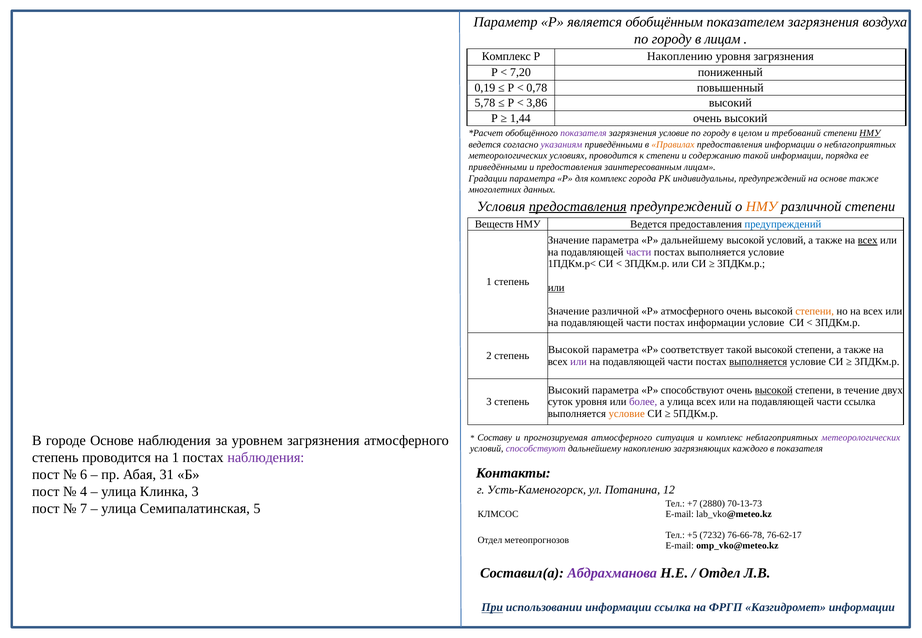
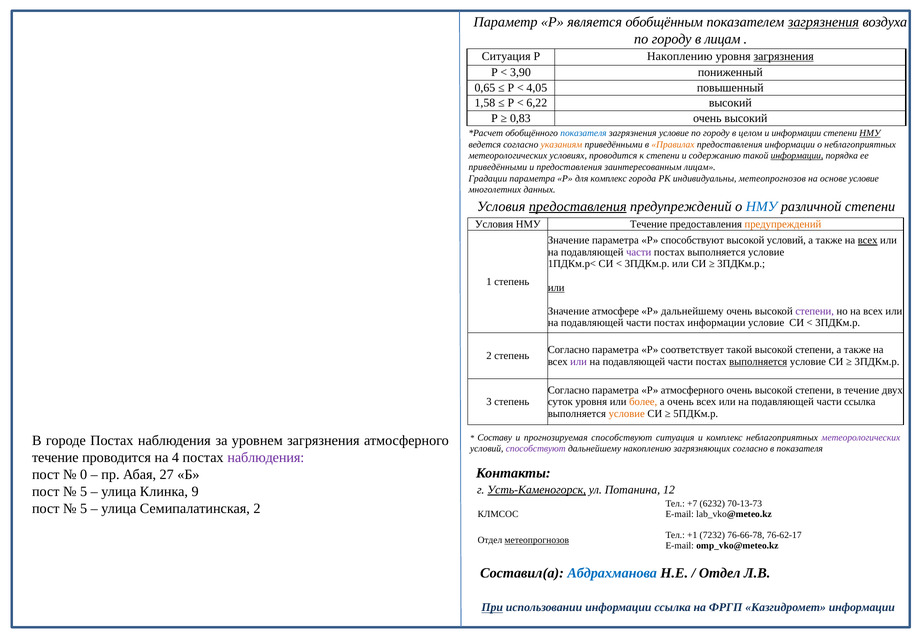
загрязнения at (823, 22) underline: none -> present
Комплекс at (506, 56): Комплекс -> Ситуация
загрязнения at (784, 56) underline: none -> present
7,20: 7,20 -> 3,90
0,19: 0,19 -> 0,65
0,78: 0,78 -> 4,05
5,78: 5,78 -> 1,58
3,86: 3,86 -> 6,22
1,44: 1,44 -> 0,83
показателя at (583, 133) colour: purple -> blue
и требований: требований -> информации
указаниям colour: purple -> orange
информации at (797, 156) underline: none -> present
индивидуальны предупреждений: предупреждений -> метеопрогнозов
основе также: также -> условие
НМУ at (762, 207) colour: orange -> blue
Веществ at (494, 224): Веществ -> Условия
Ведется at (649, 224): Ведется -> Течение
предупреждений at (783, 224) colour: blue -> orange
Р дальнейшему: дальнейшему -> способствуют
Значение различной: различной -> атмосфере
Р атмосферного: атмосферного -> дальнейшему
степени at (815, 311) colour: orange -> purple
Высокой at (569, 350): Высокой -> Согласно
Высокий at (569, 390): Высокий -> Согласно
Р способствуют: способствуют -> атмосферного
высокой at (774, 390) underline: present -> none
более colour: purple -> orange
а улица: улица -> очень
городе Основе: Основе -> Постах
прогнозируемая атмосферного: атмосферного -> способствуют
загрязняющих каждого: каждого -> согласно
степень at (55, 458): степень -> течение
на 1: 1 -> 4
6: 6 -> 0
31: 31 -> 27
Усть-Каменогорск underline: none -> present
4 at (84, 492): 4 -> 5
Клинка 3: 3 -> 9
2880: 2880 -> 6232
7 at (84, 509): 7 -> 5
Семипалатинская 5: 5 -> 2
+5: +5 -> +1
метеопрогнозов at (537, 541) underline: none -> present
Абдрахманова colour: purple -> blue
